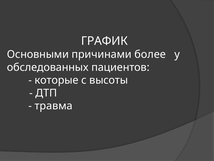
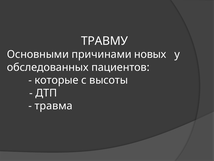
ГРАФИК: ГРАФИК -> ТРАВМУ
более: более -> новых
